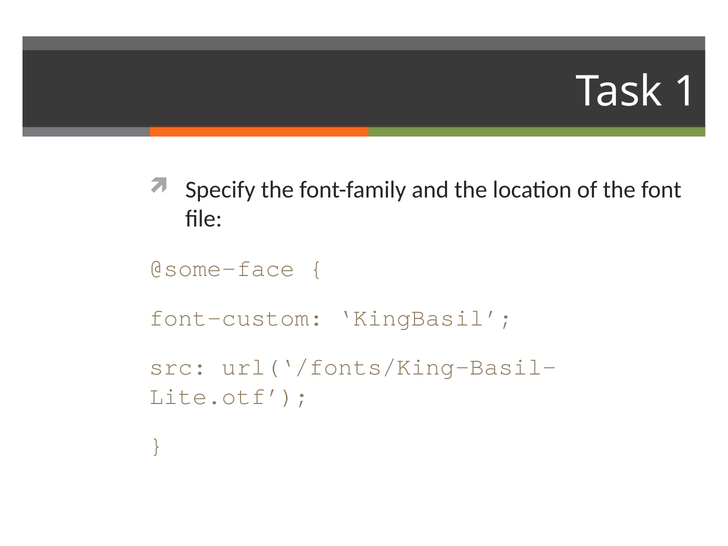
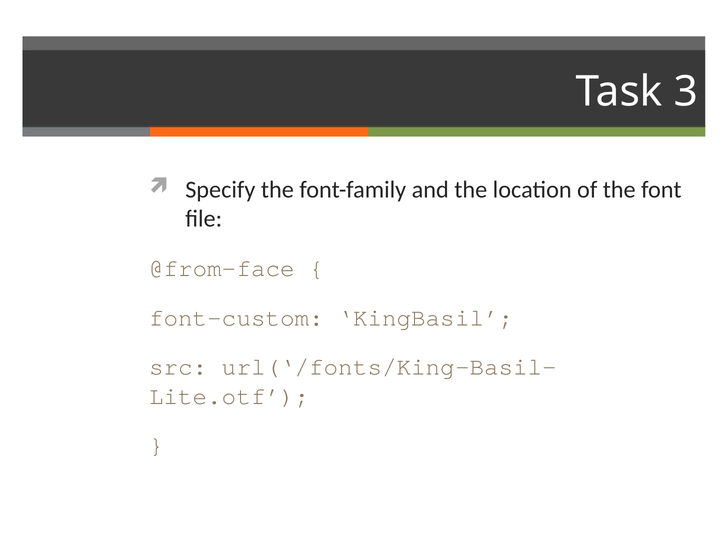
1: 1 -> 3
@some-face: @some-face -> @from-face
